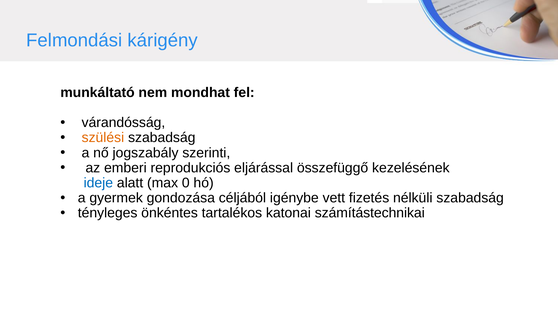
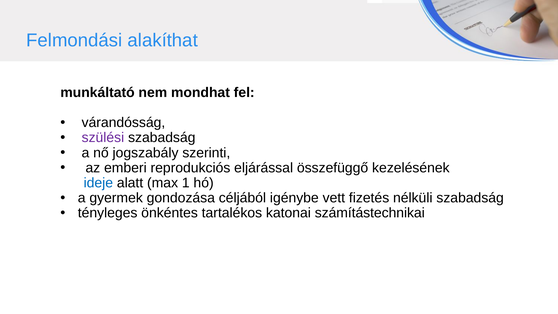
kárigény: kárigény -> alakíthat
szülési colour: orange -> purple
0: 0 -> 1
